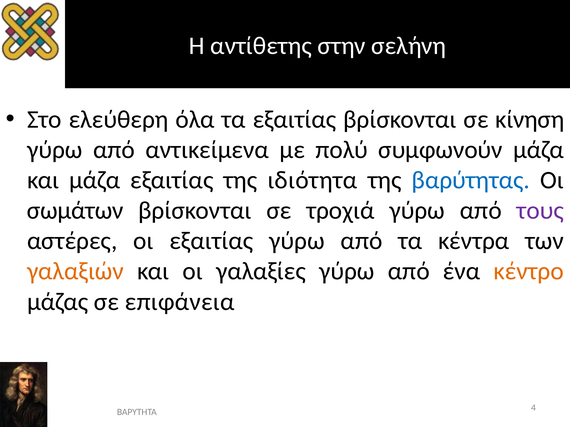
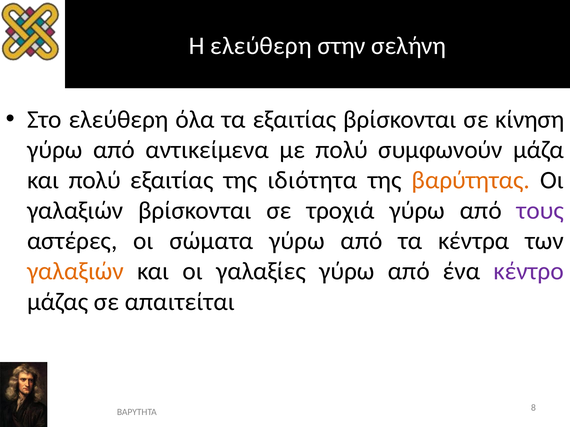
Η αντίθετης: αντίθετης -> ελεύθερη
και μάζα: μάζα -> πολύ
βαρύτητας colour: blue -> orange
σωμάτων at (75, 211): σωμάτων -> γαλαξιών
οι εξαιτίας: εξαιτίας -> σώματα
κέντρο colour: orange -> purple
επιφάνεια: επιφάνεια -> απαιτείται
4: 4 -> 8
